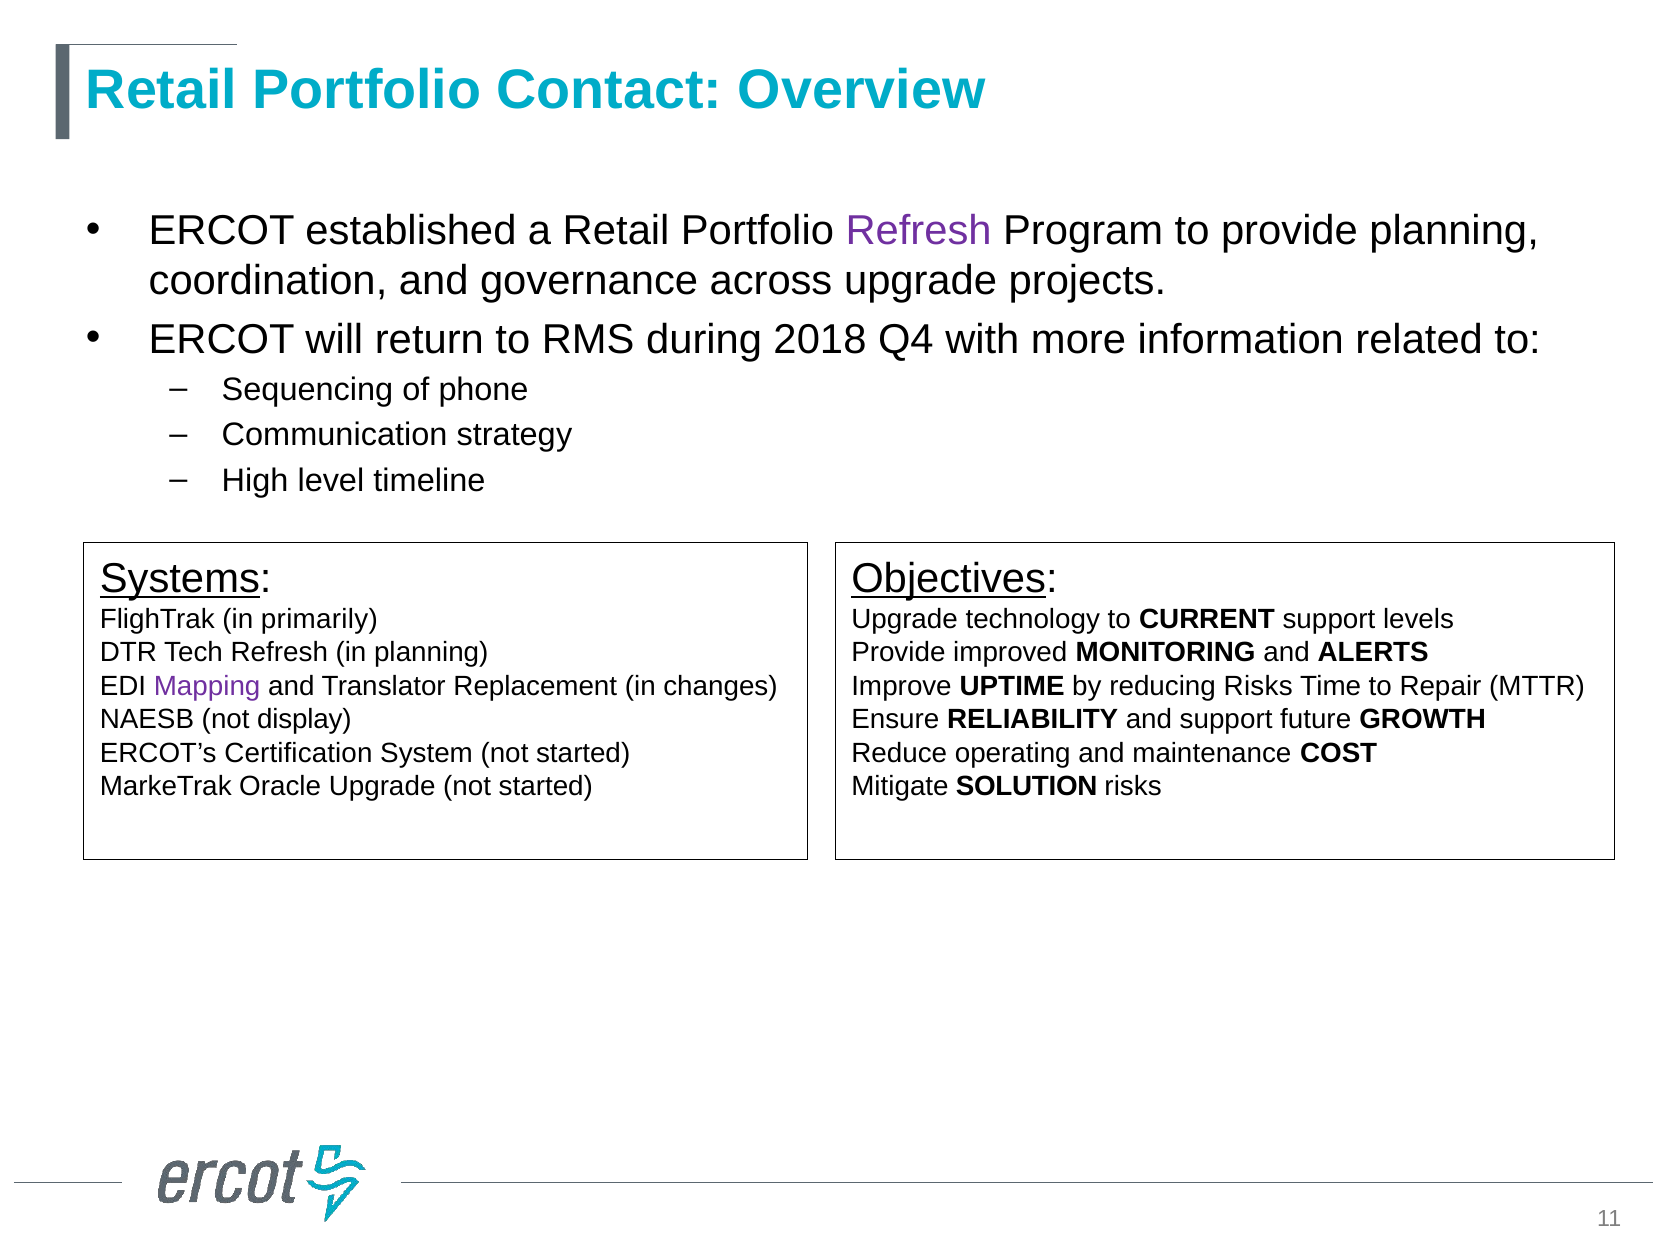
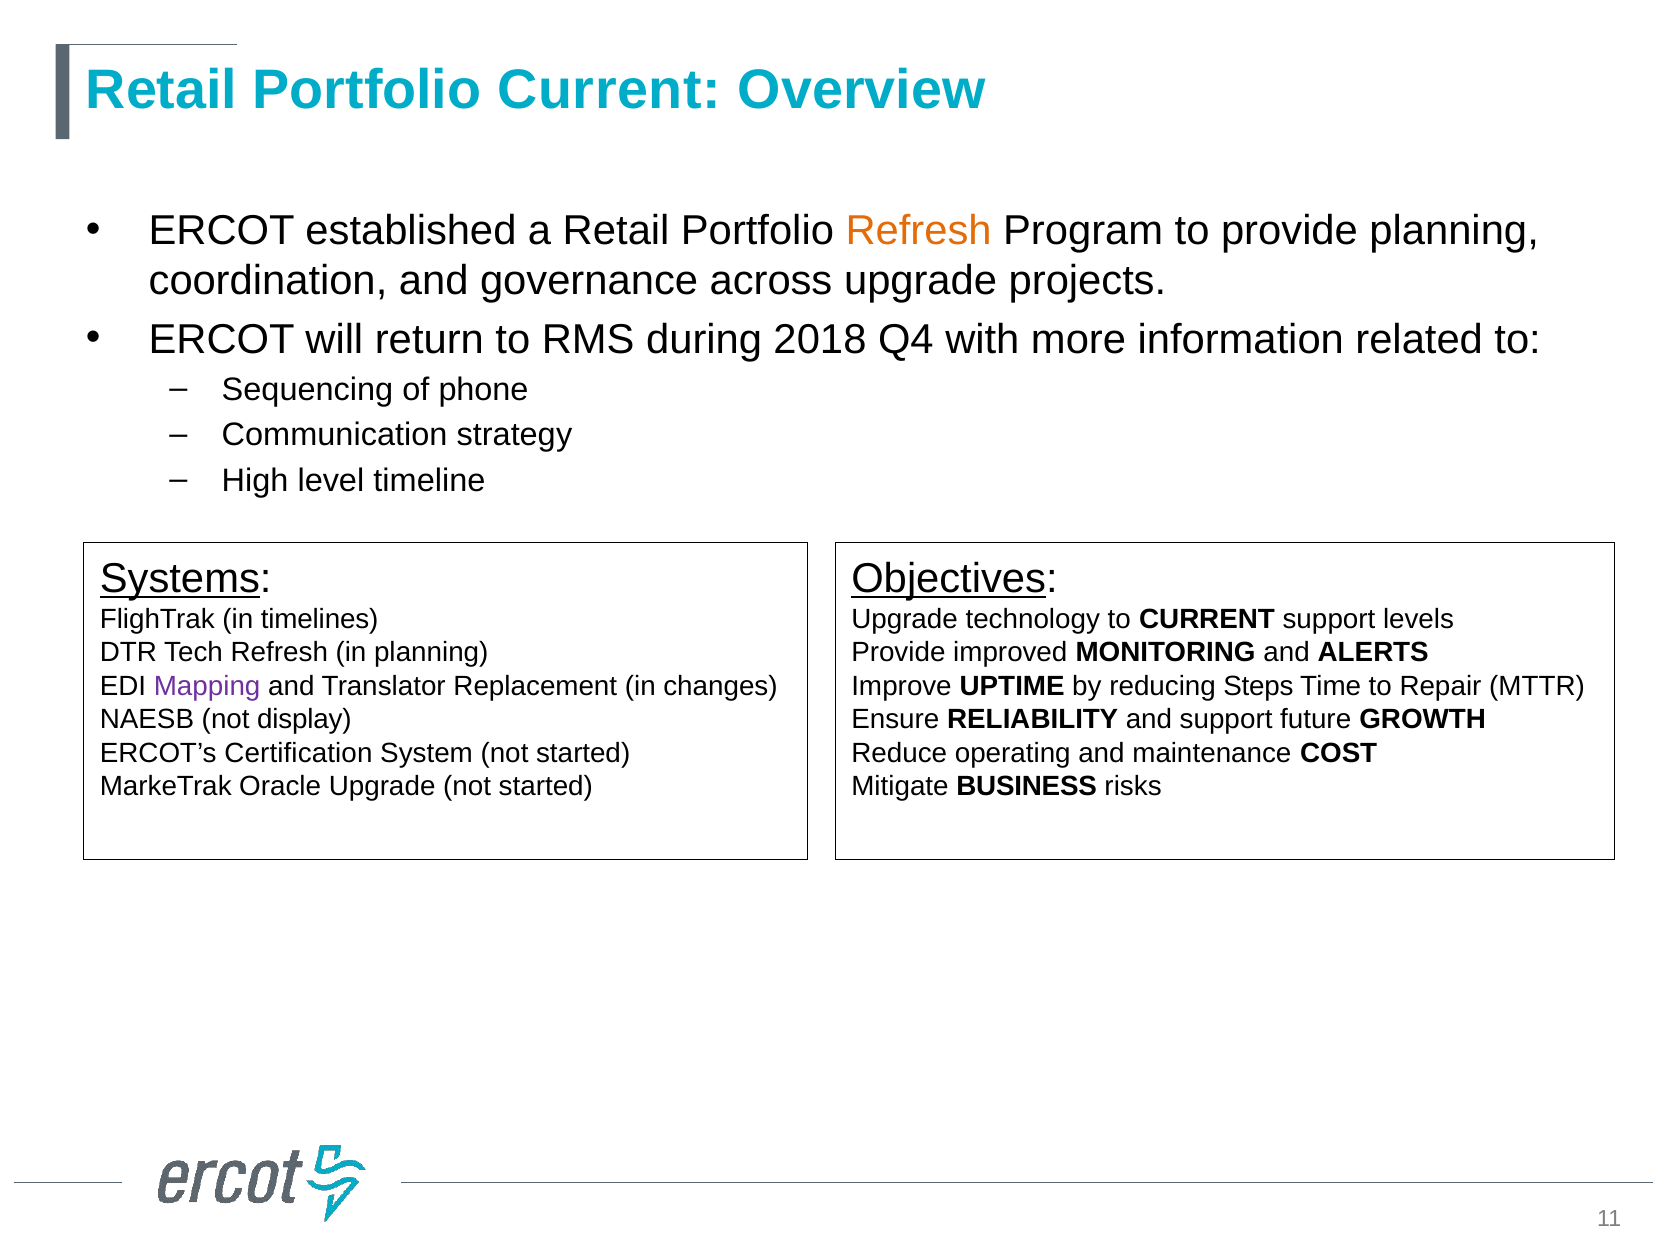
Portfolio Contact: Contact -> Current
Refresh at (919, 231) colour: purple -> orange
primarily: primarily -> timelines
reducing Risks: Risks -> Steps
SOLUTION: SOLUTION -> BUSINESS
